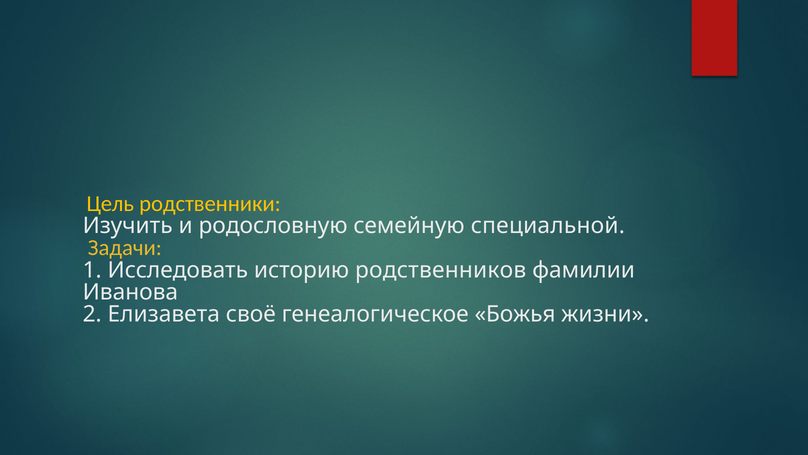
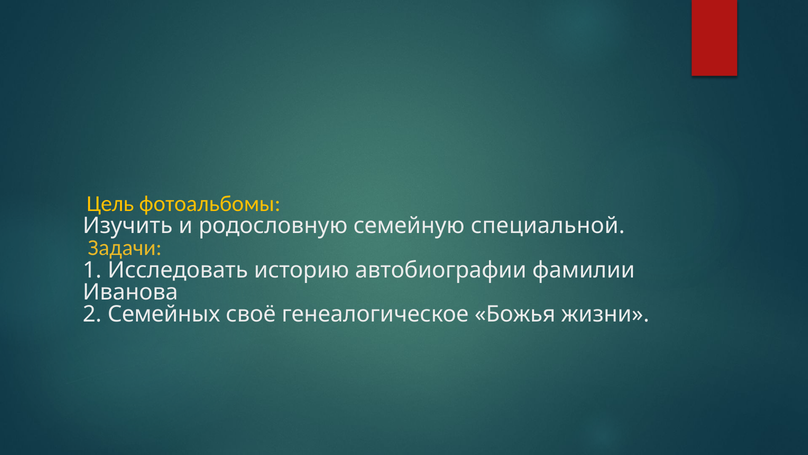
родственники: родственники -> фотоальбомы
родственников: родственников -> автобиографии
Елизавета: Елизавета -> Семейных
